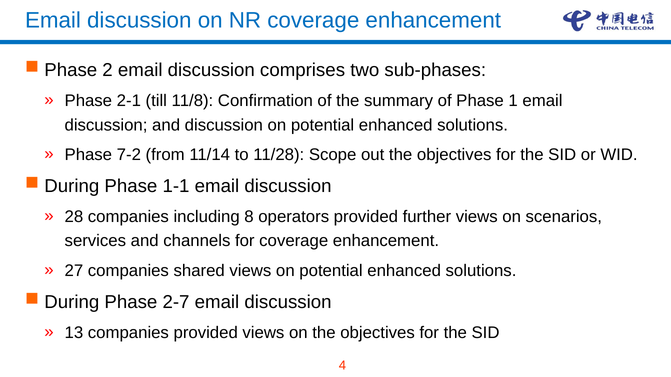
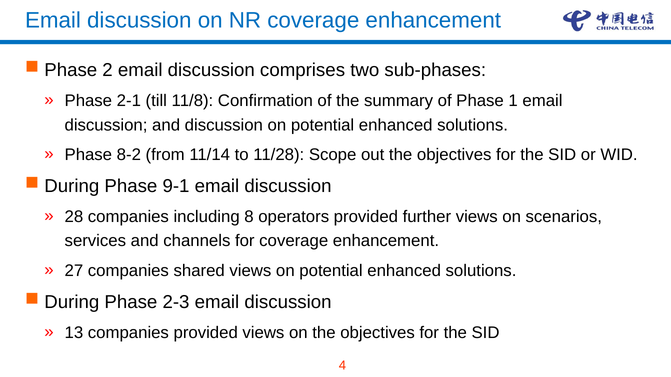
7-2: 7-2 -> 8-2
1-1: 1-1 -> 9-1
2-7: 2-7 -> 2-3
